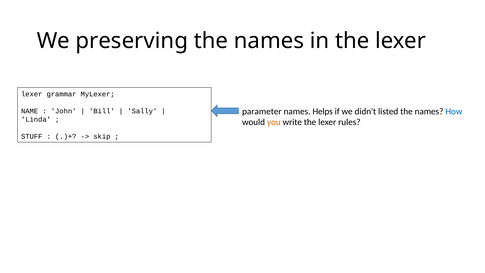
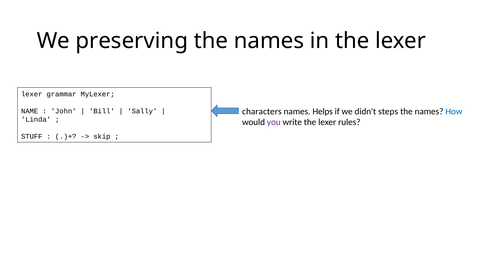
parameter: parameter -> characters
listed: listed -> steps
you colour: orange -> purple
